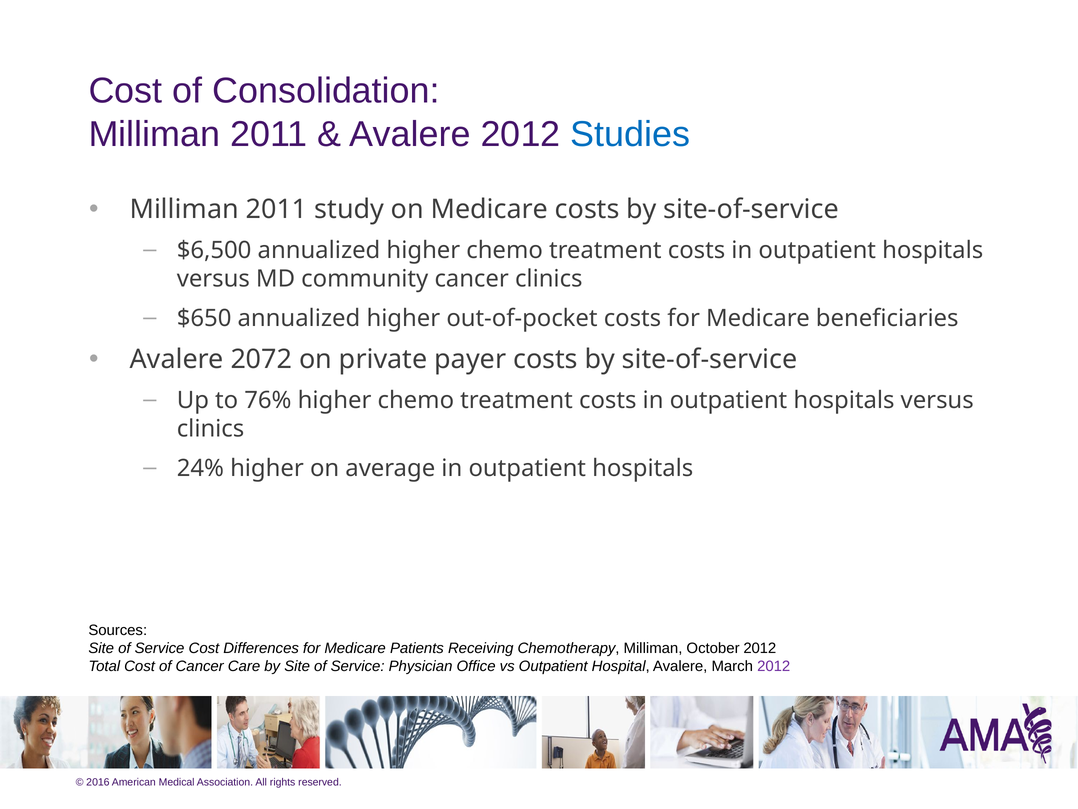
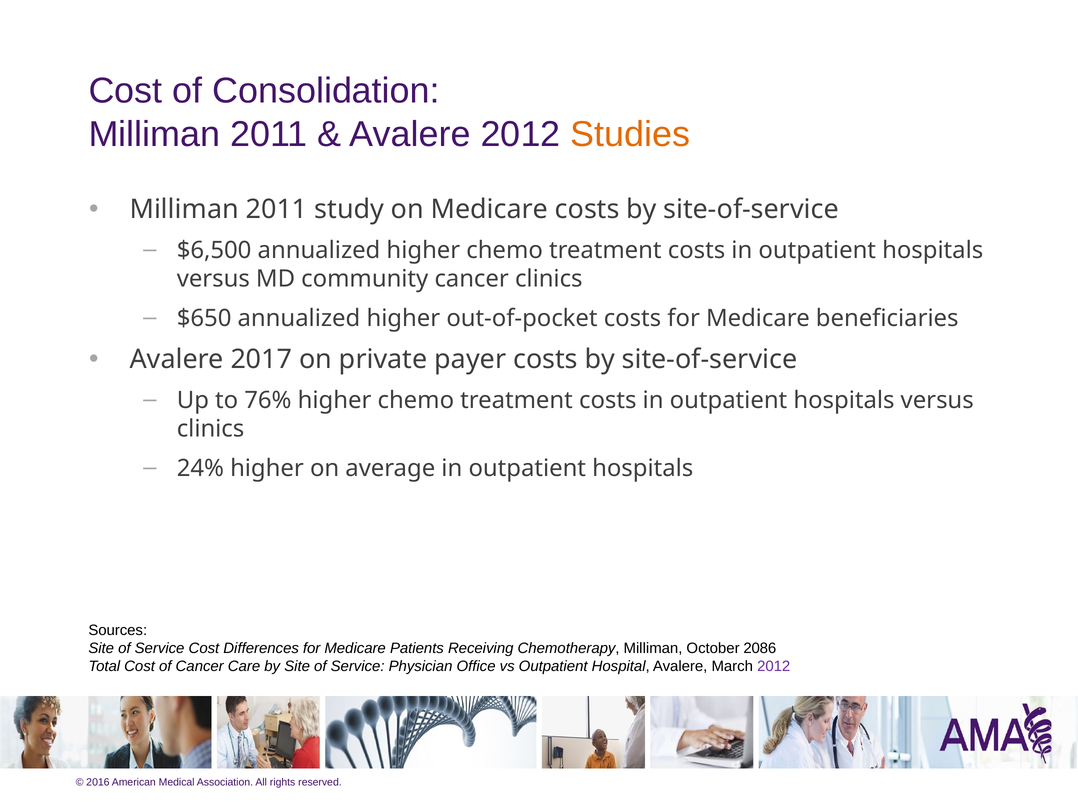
Studies colour: blue -> orange
2072: 2072 -> 2017
October 2012: 2012 -> 2086
